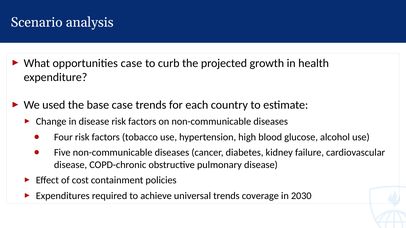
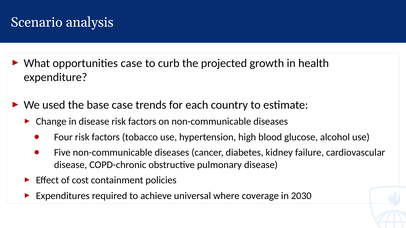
universal trends: trends -> where
